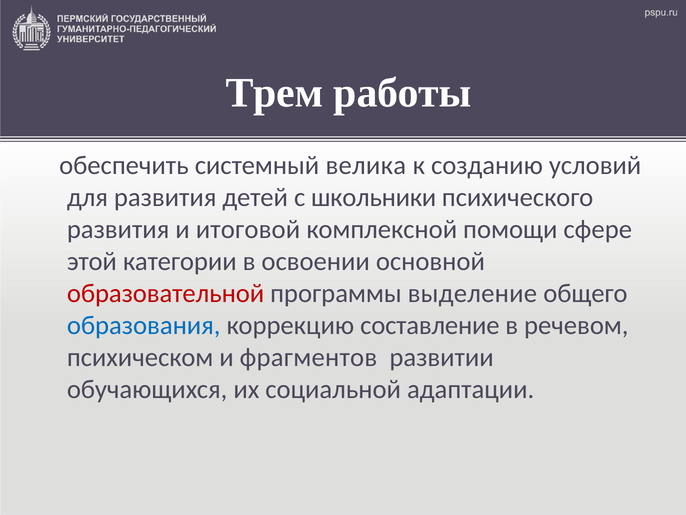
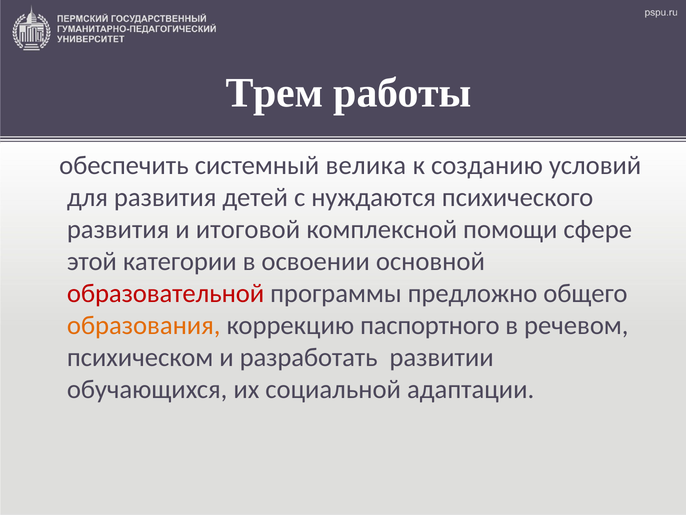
школьники: школьники -> нуждаются
выделение: выделение -> предложно
образования colour: blue -> orange
составление: составление -> паспортного
фрагментов: фрагментов -> разработать
